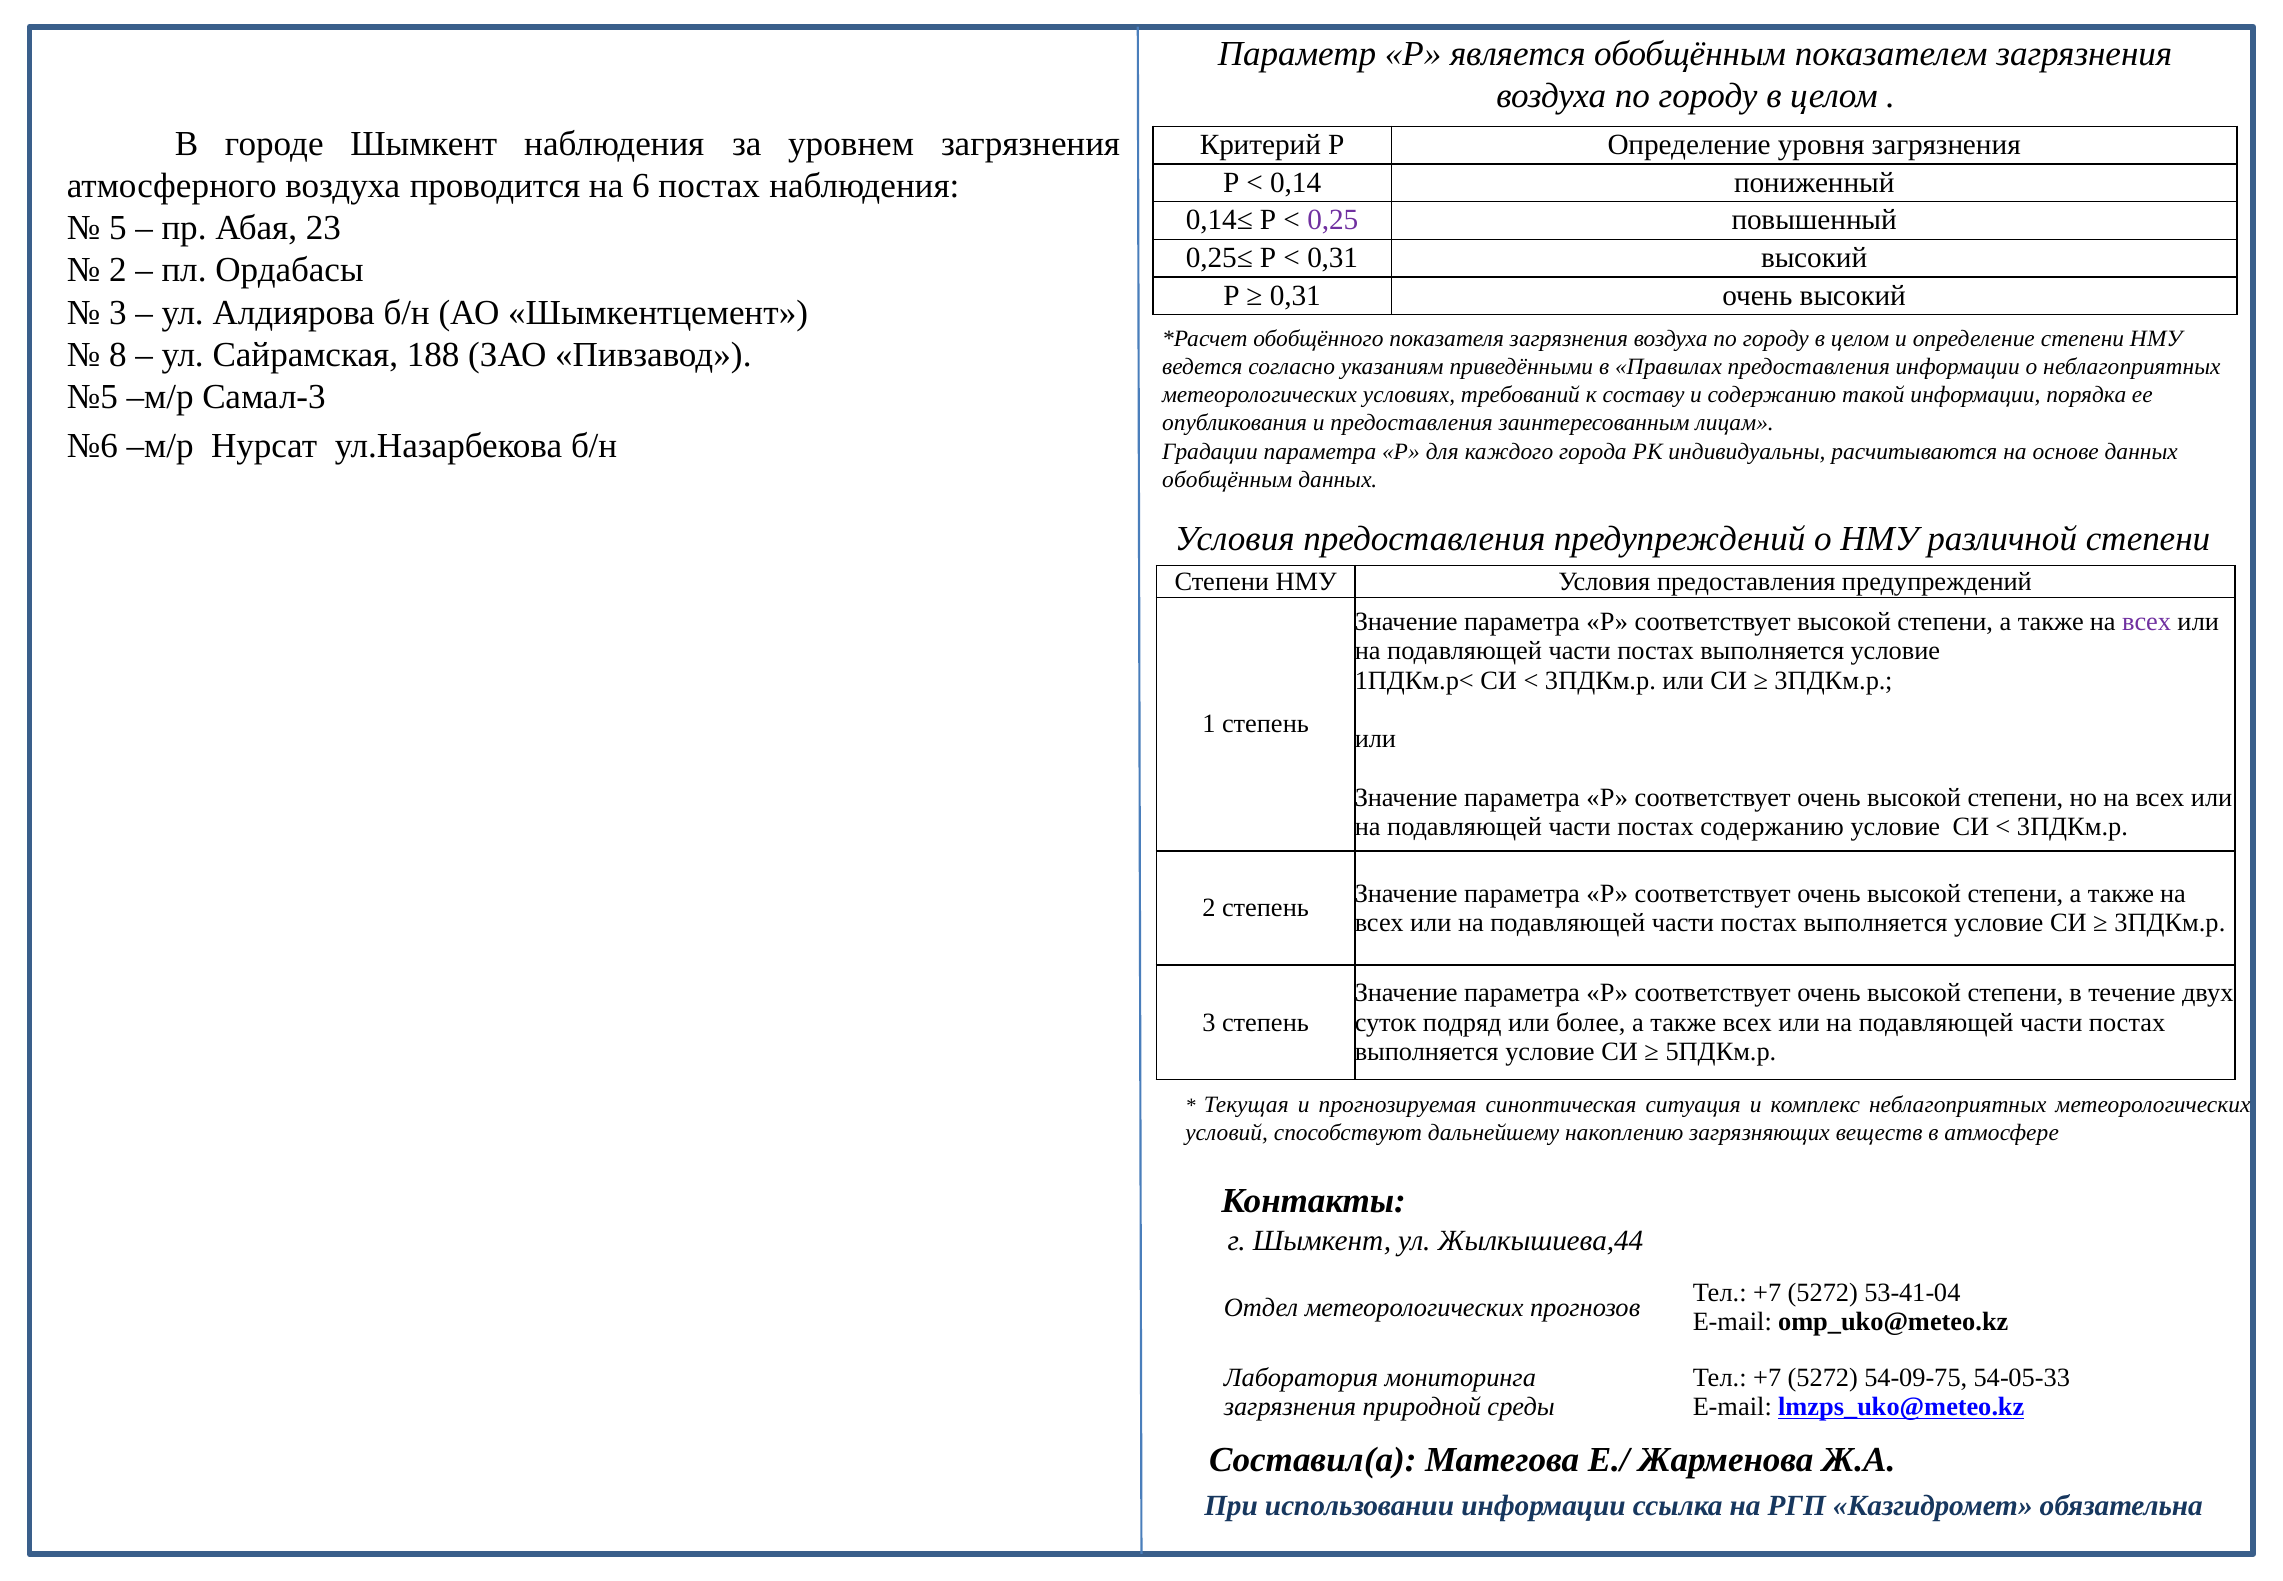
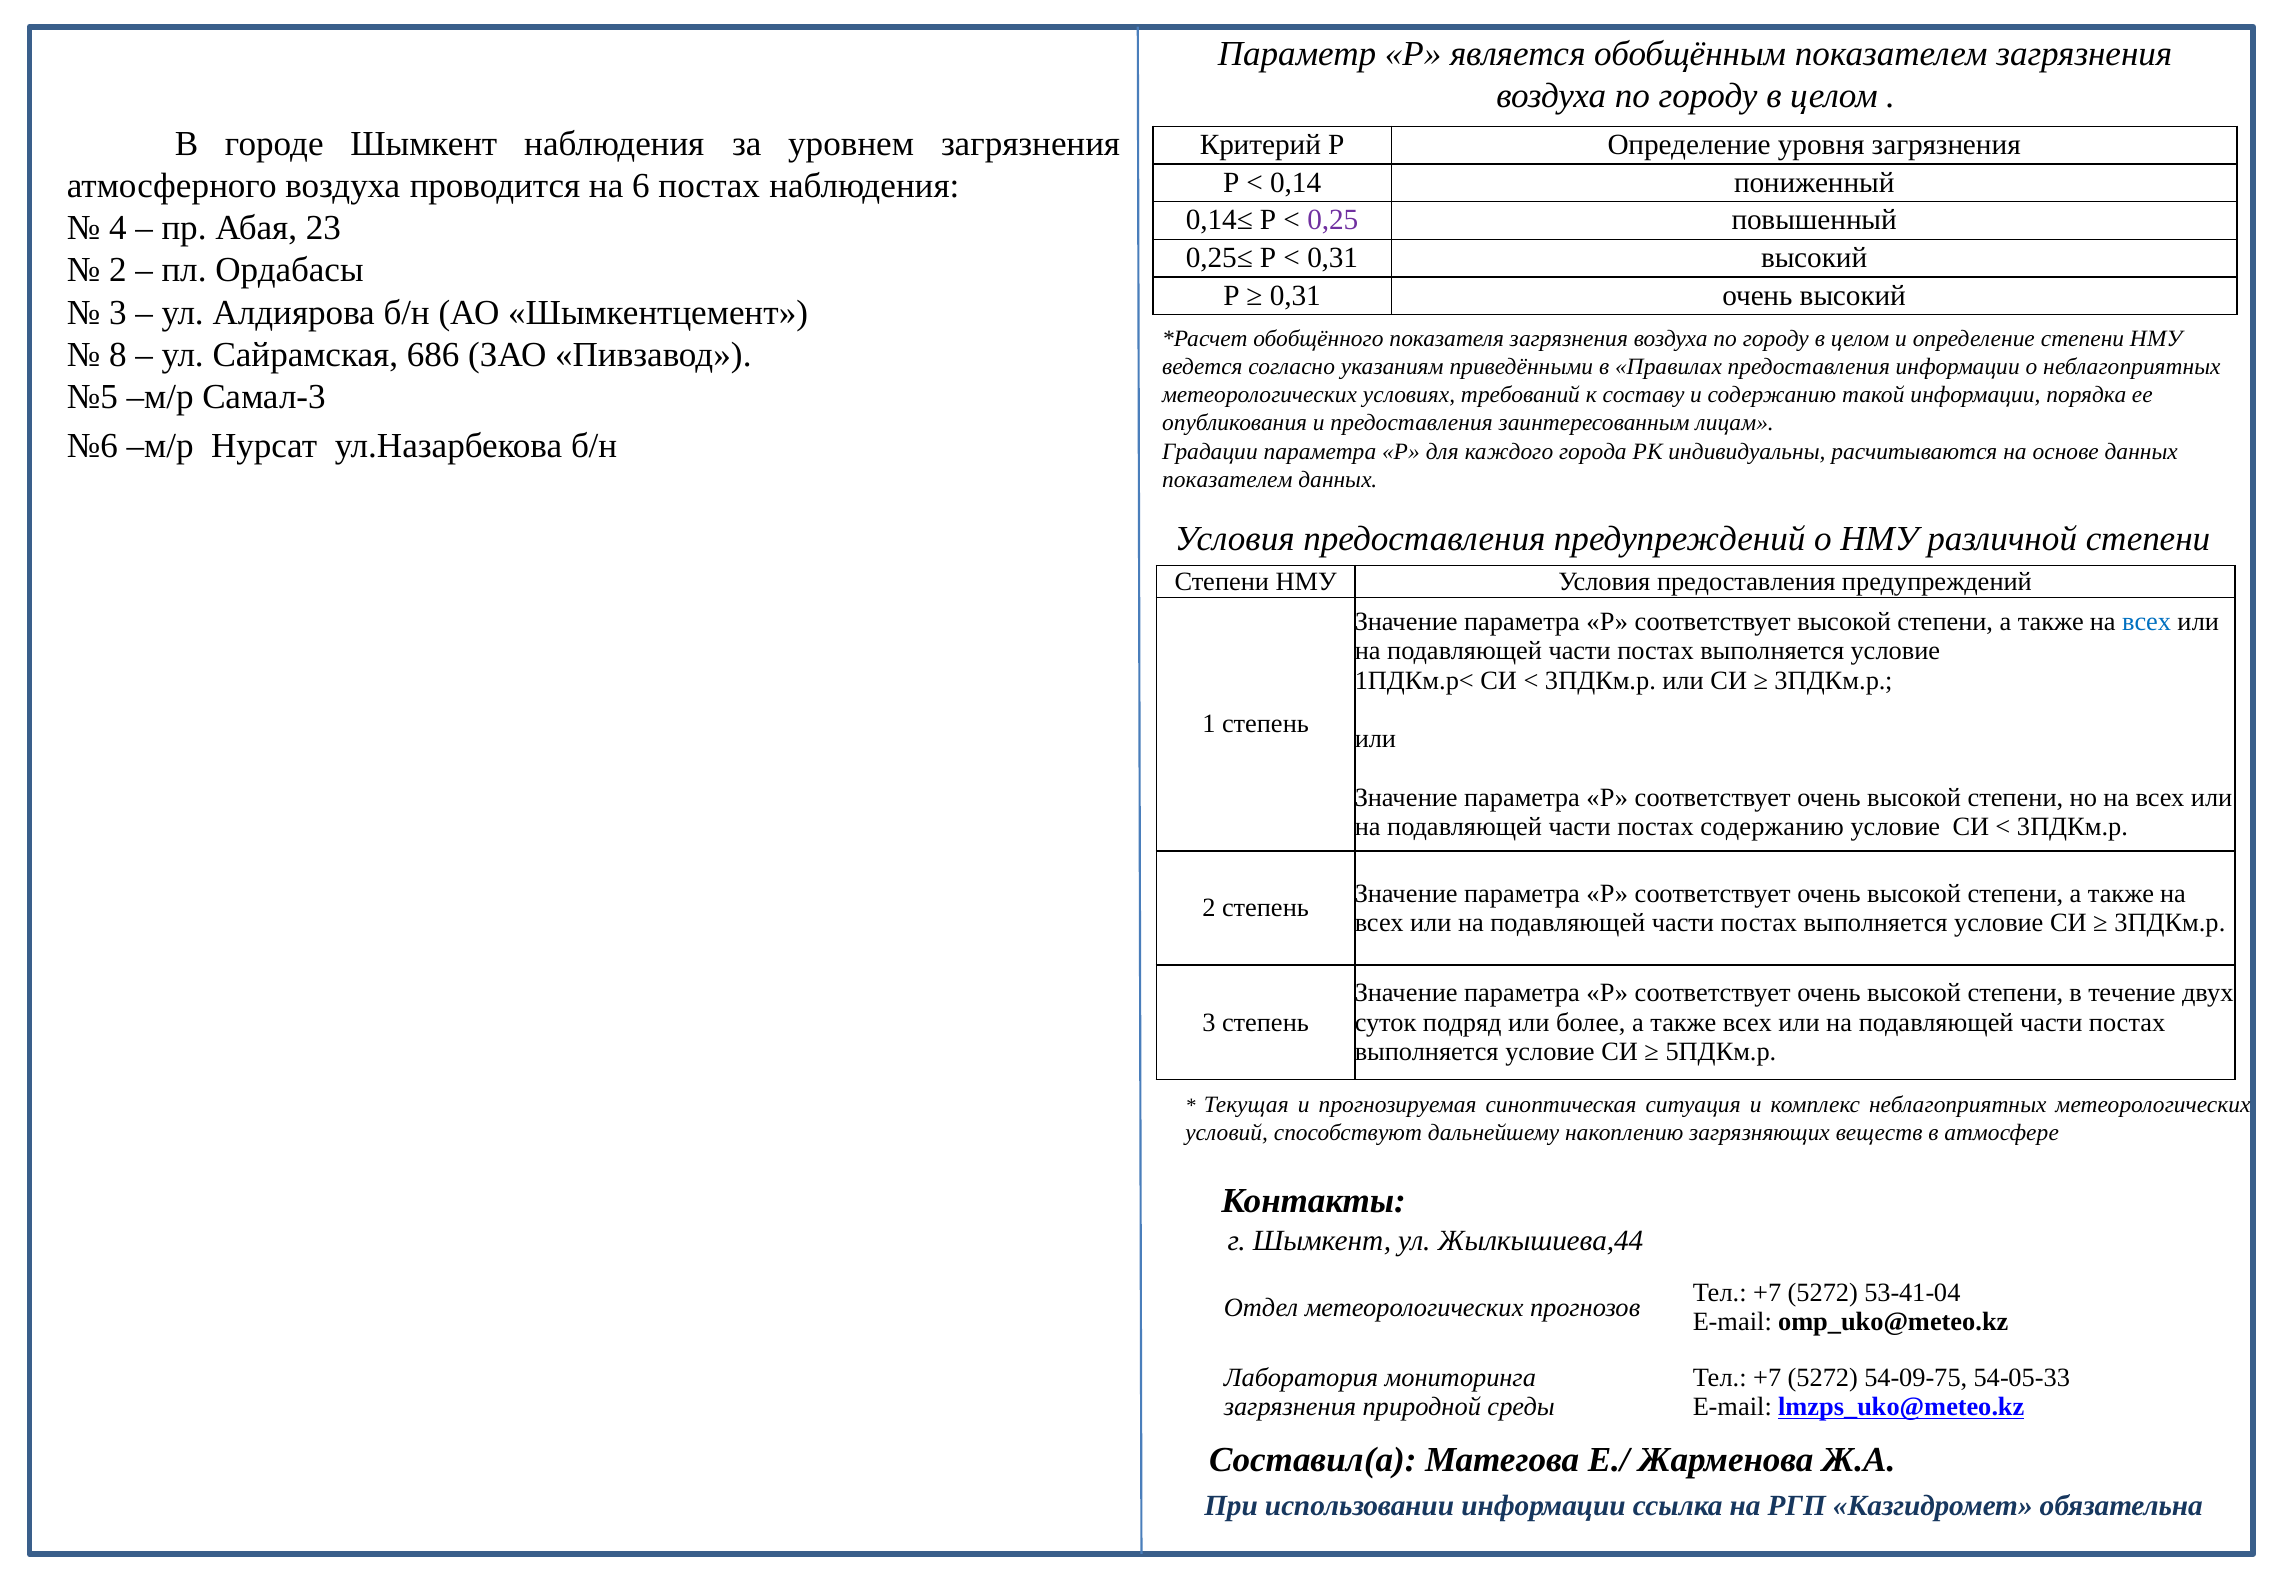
5: 5 -> 4
188: 188 -> 686
обобщённым at (1227, 479): обобщённым -> показателем
всех at (2147, 622) colour: purple -> blue
